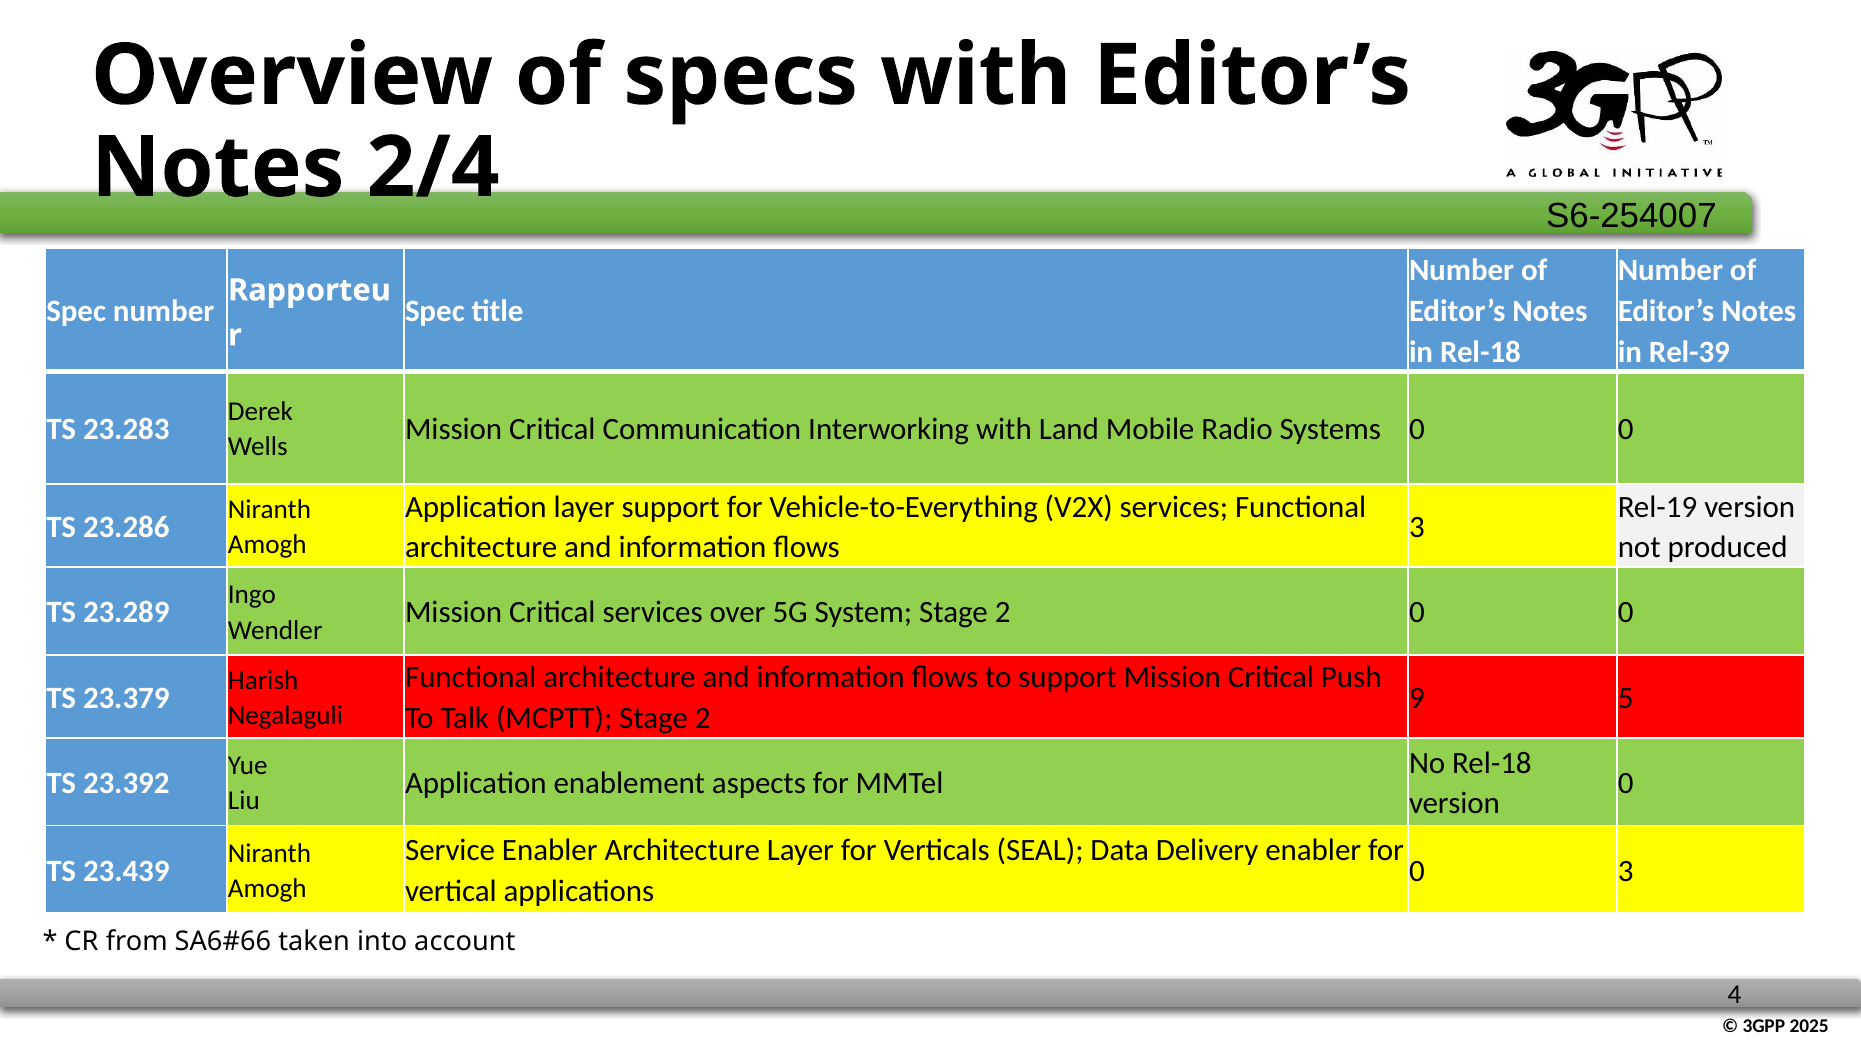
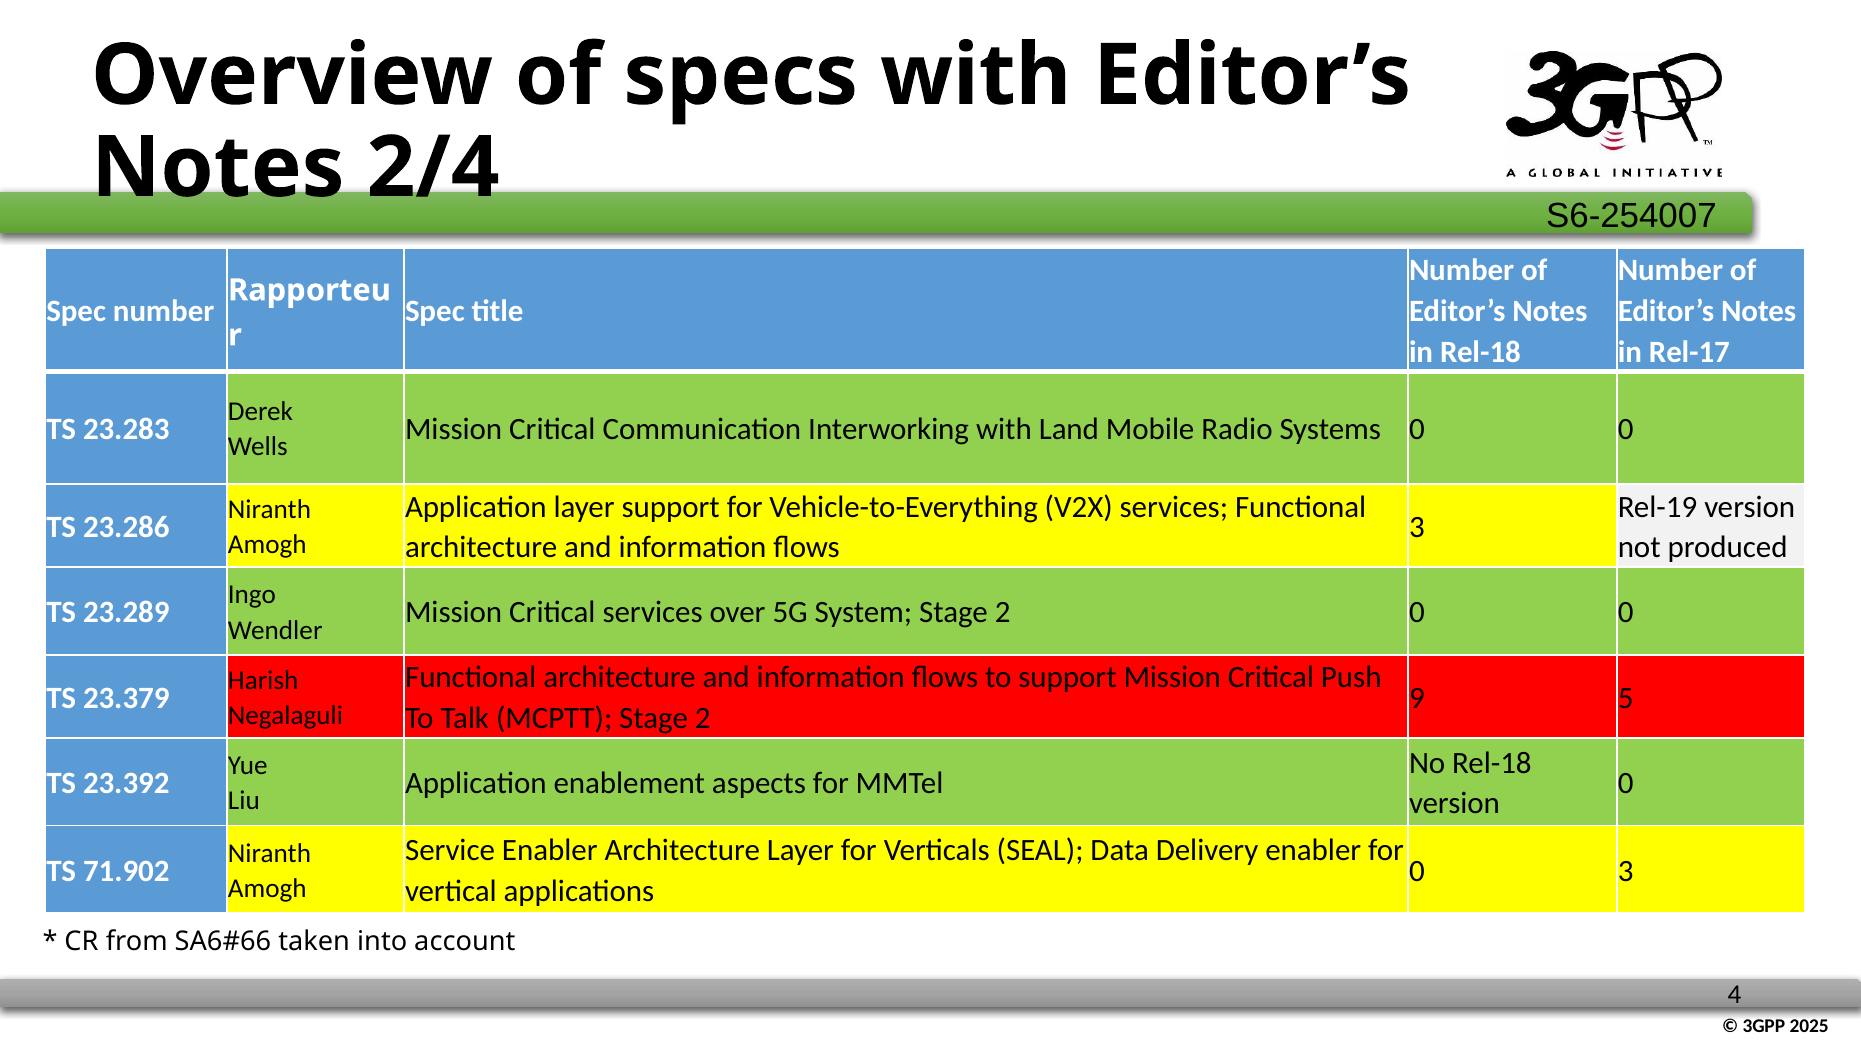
Rel-39: Rel-39 -> Rel-17
23.439: 23.439 -> 71.902
